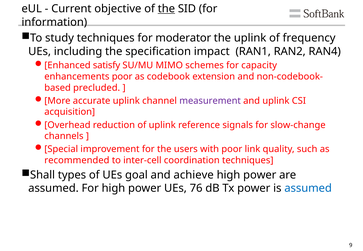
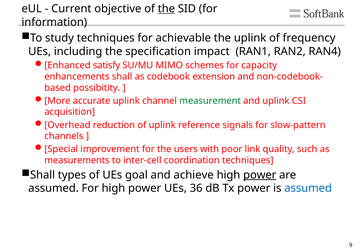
moderator: moderator -> achievable
enhancements poor: poor -> shall
precluded: precluded -> possibitity
measurement colour: purple -> green
slow-change: slow-change -> slow-pattern
recommended: recommended -> measurements
power at (260, 175) underline: none -> present
76: 76 -> 36
